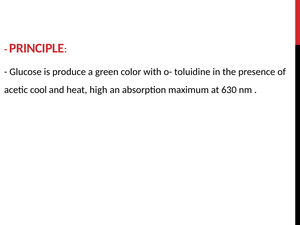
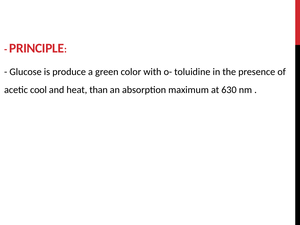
high: high -> than
